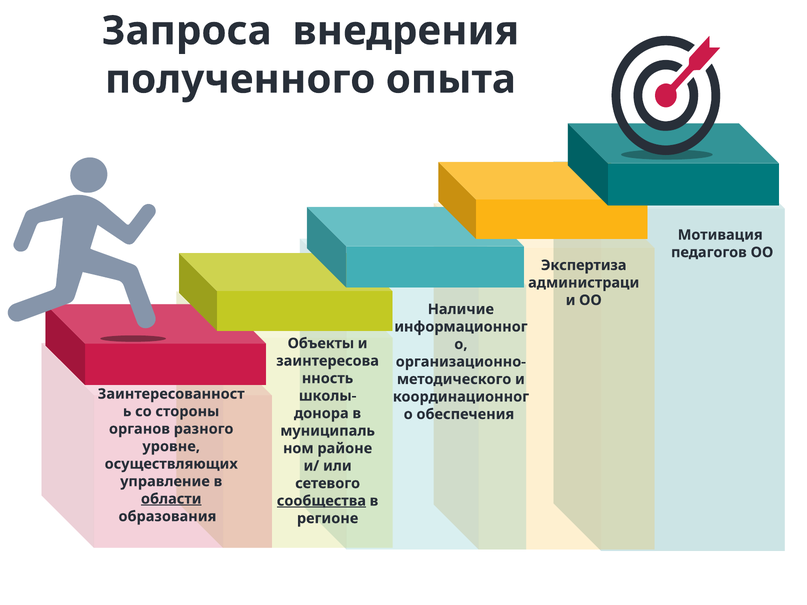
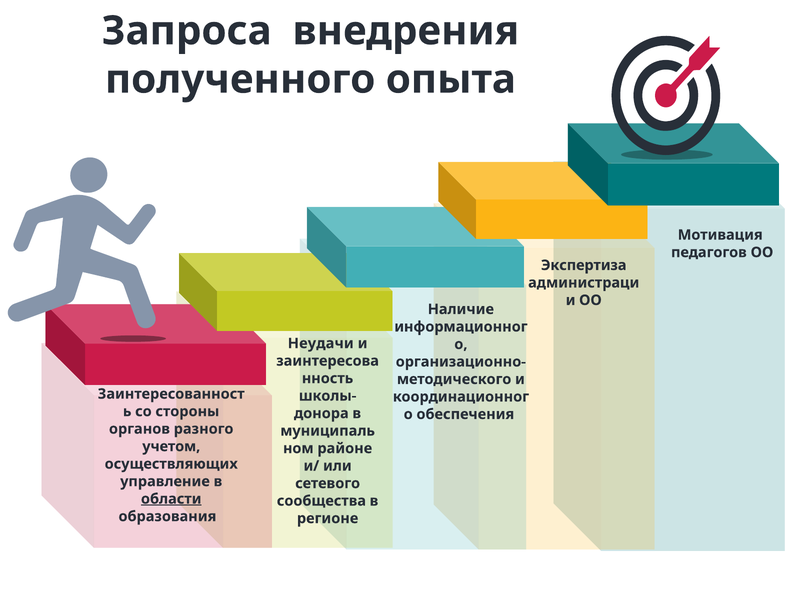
Объекты: Объекты -> Неудачи
уровне: уровне -> учетом
сообщества underline: present -> none
